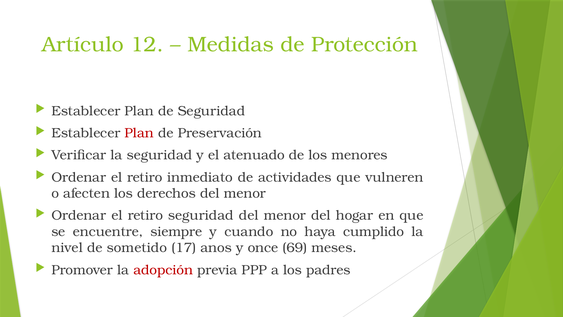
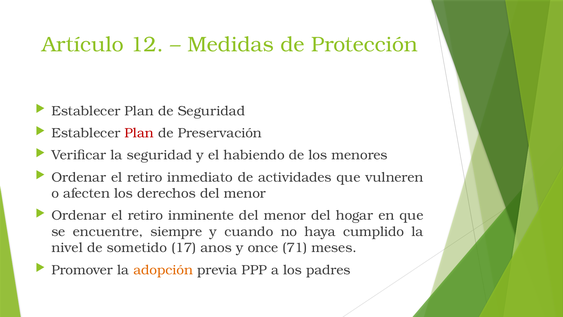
atenuado: atenuado -> habiendo
retiro seguridad: seguridad -> inminente
69: 69 -> 71
adopción colour: red -> orange
